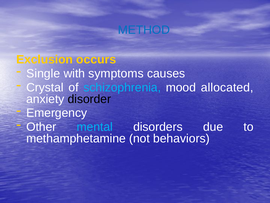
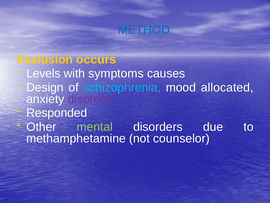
Single: Single -> Levels
Crystal: Crystal -> Design
disorder colour: black -> purple
Emergency: Emergency -> Responded
mental colour: light blue -> light green
behaviors: behaviors -> counselor
